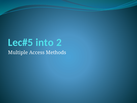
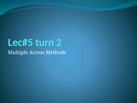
into: into -> turn
